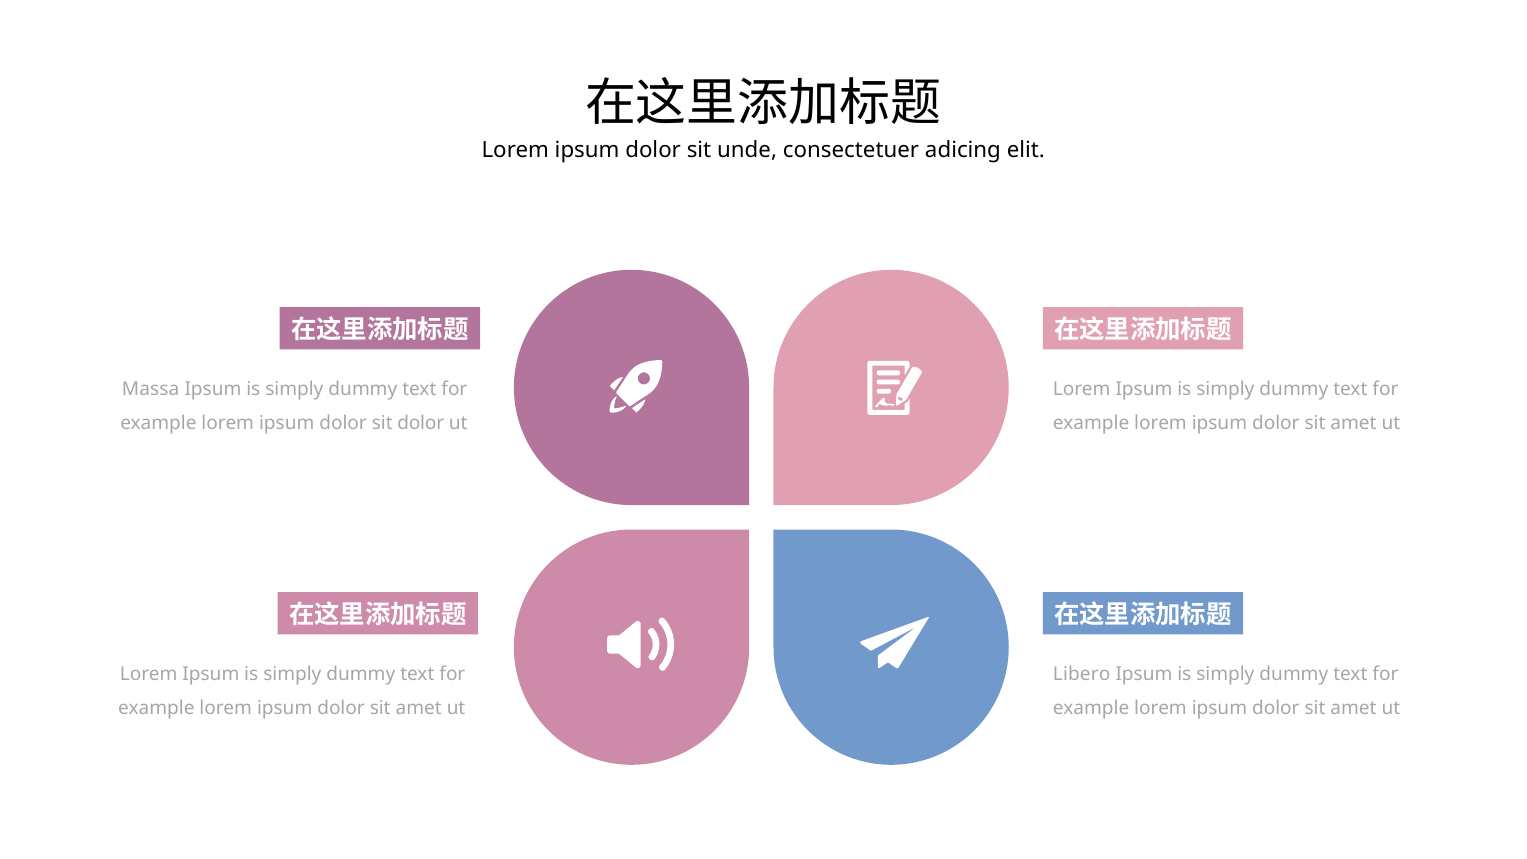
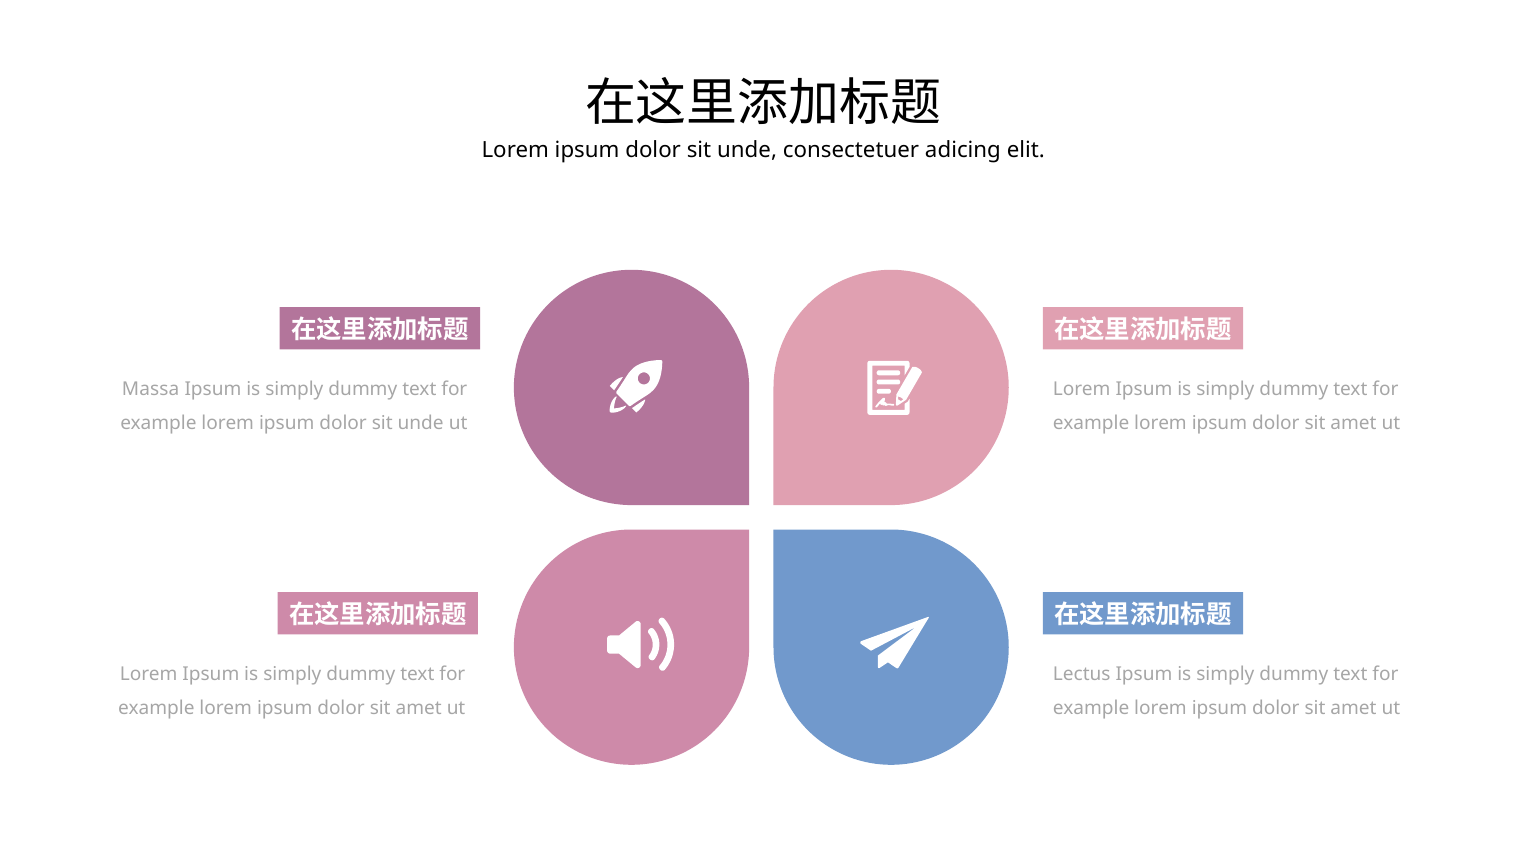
dolor at (421, 423): dolor -> unde
Libero: Libero -> Lectus
